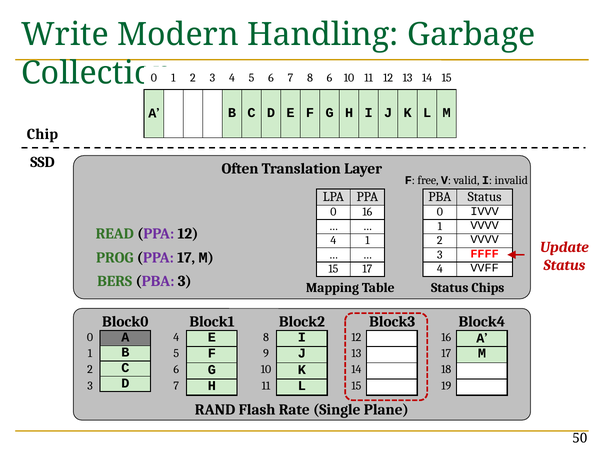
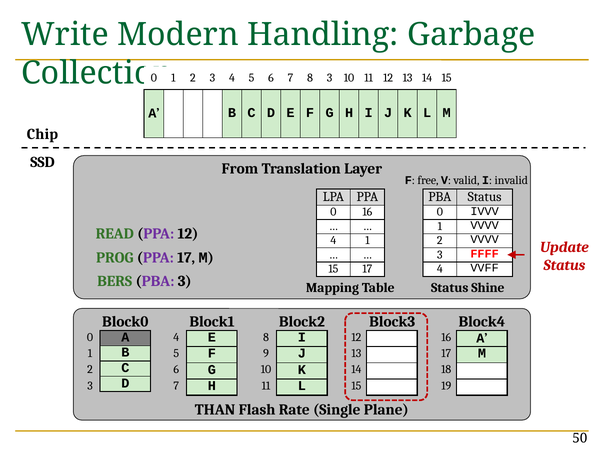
8 6: 6 -> 3
Often: Often -> From
Chips: Chips -> Shine
RAND: RAND -> THAN
